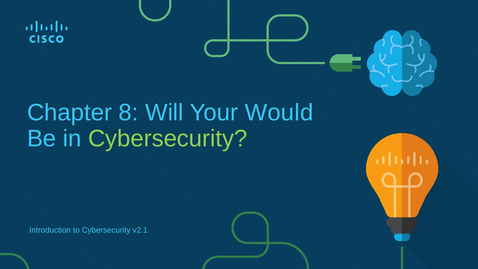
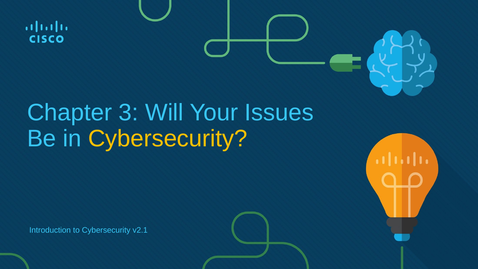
8: 8 -> 3
Would: Would -> Issues
Cybersecurity at (168, 139) colour: light green -> yellow
